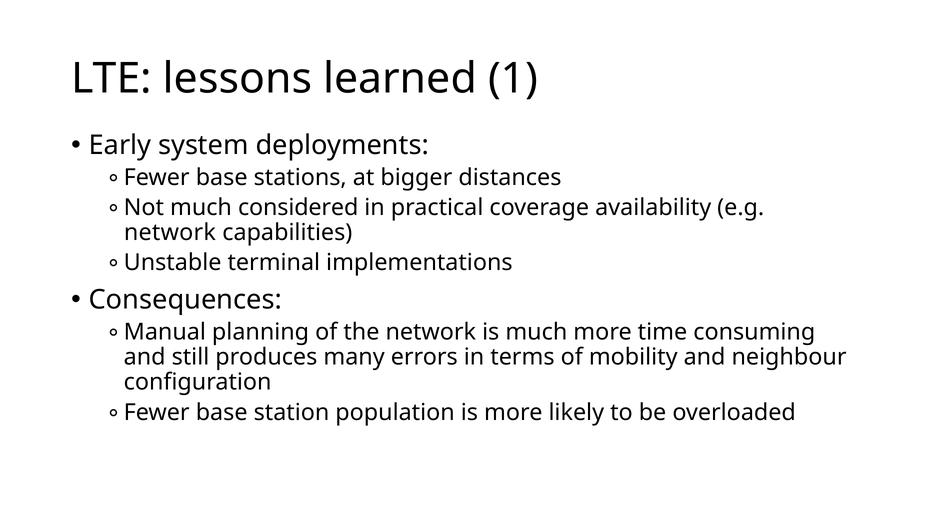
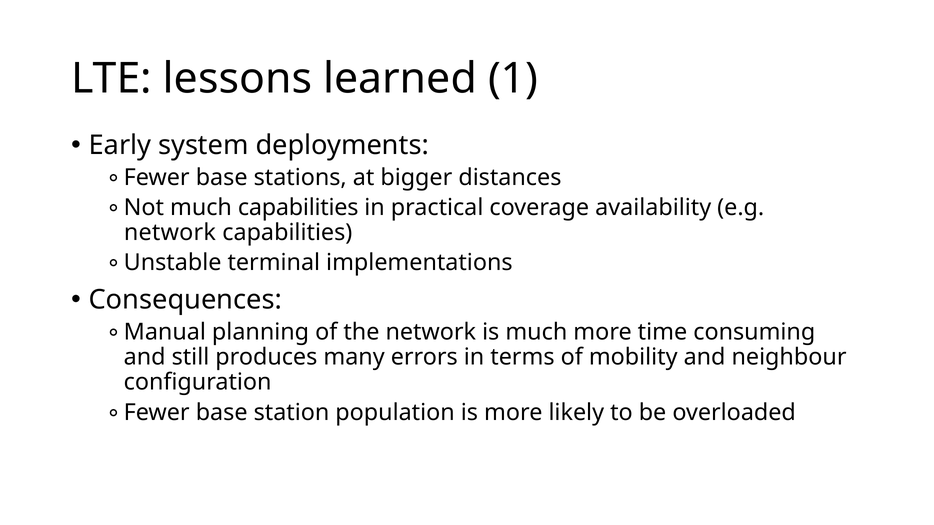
much considered: considered -> capabilities
